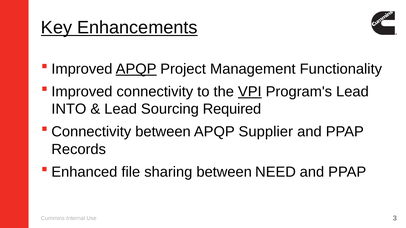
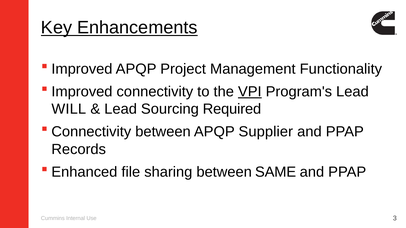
APQP at (136, 69) underline: present -> none
INTO: INTO -> WILL
NEED: NEED -> SAME
